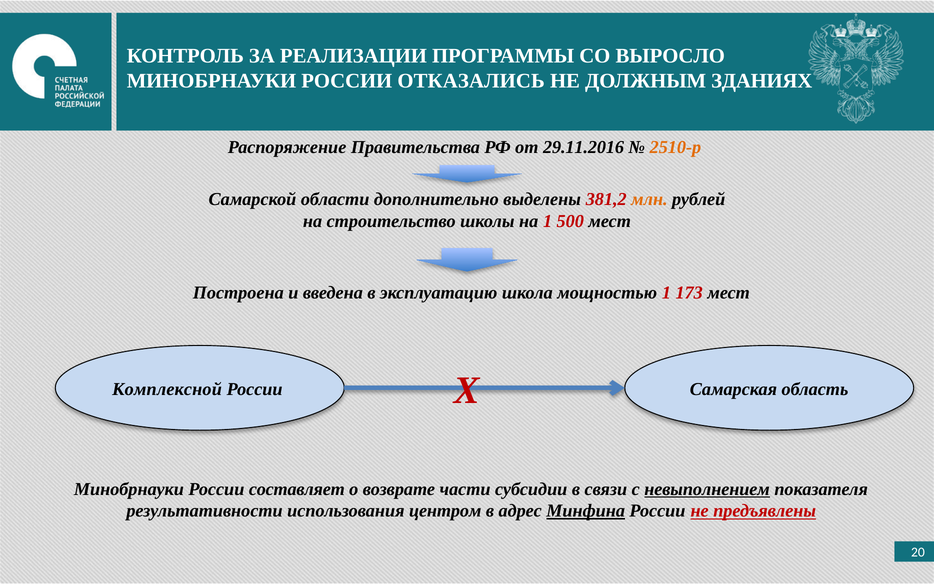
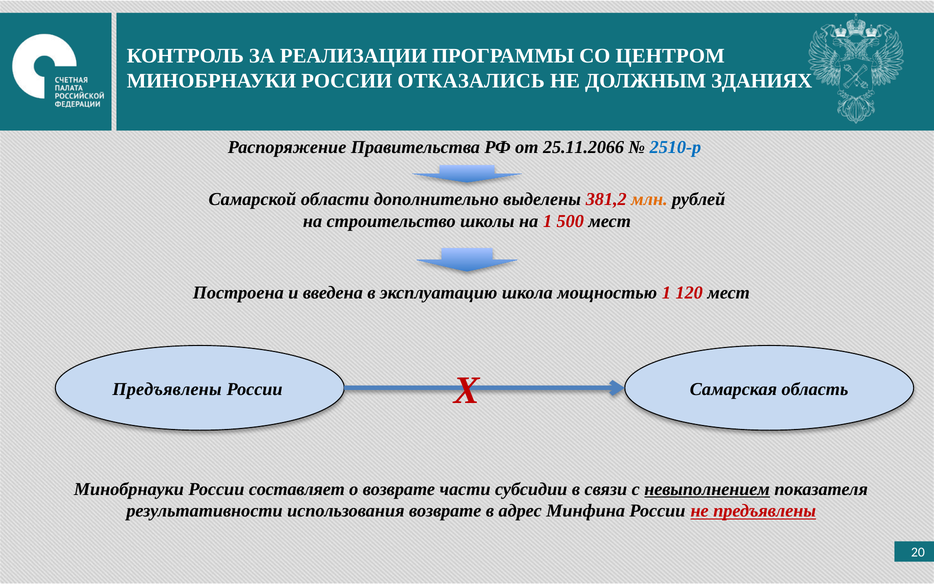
ВЫРОСЛО: ВЫРОСЛО -> ЦЕНТРОМ
29.11.2016: 29.11.2016 -> 25.11.2066
2510-р colour: orange -> blue
173: 173 -> 120
Комплексной at (167, 389): Комплексной -> Предъявлены
использования центром: центром -> возврате
Минфина underline: present -> none
